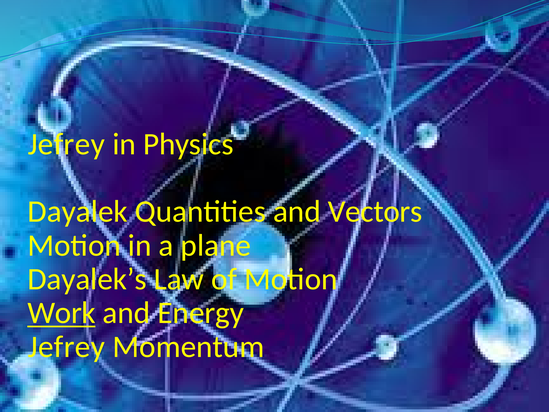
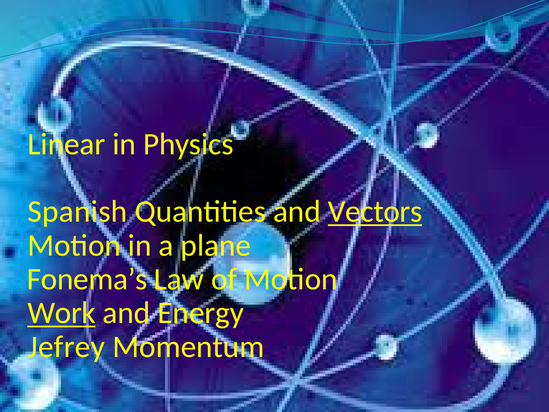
Jefrey at (66, 144): Jefrey -> Linear
Dayalek: Dayalek -> Spanish
Vectors underline: none -> present
Dayalek’s: Dayalek’s -> Fonema’s
